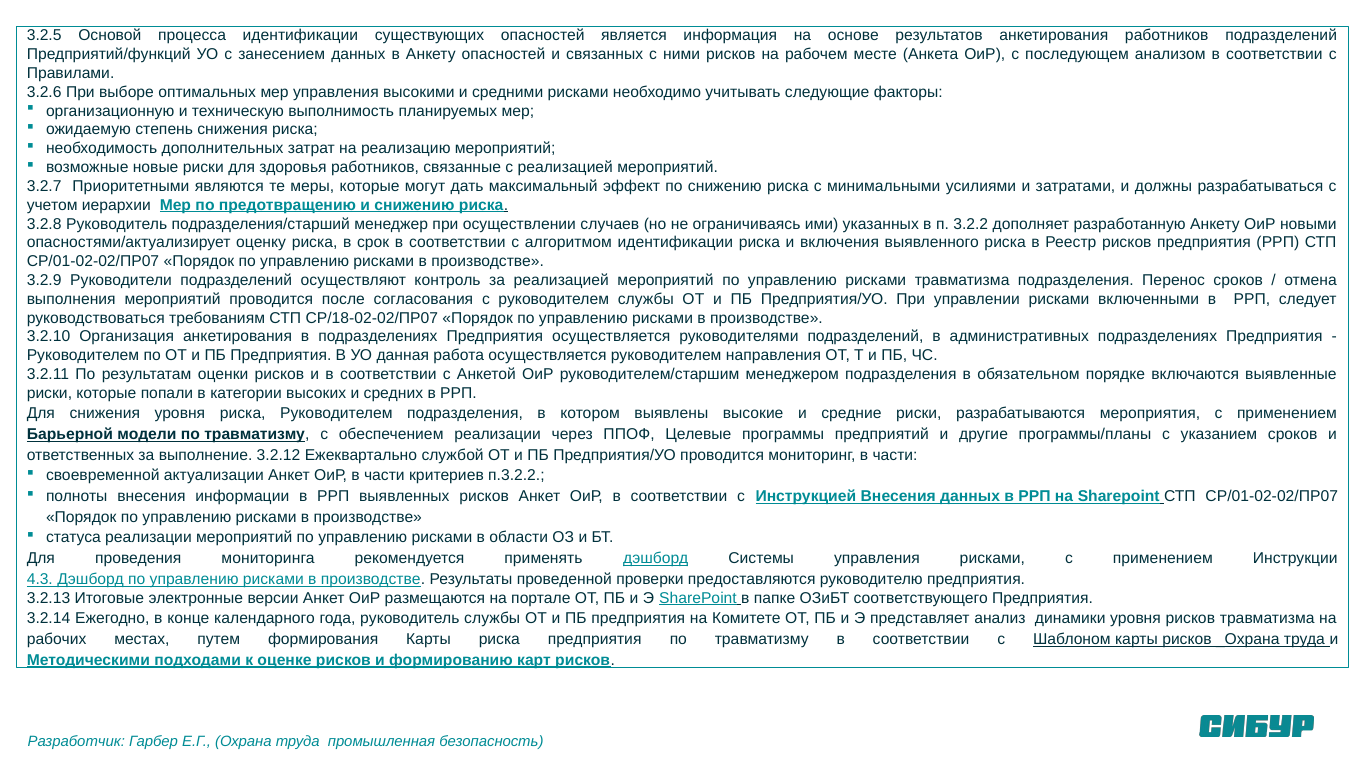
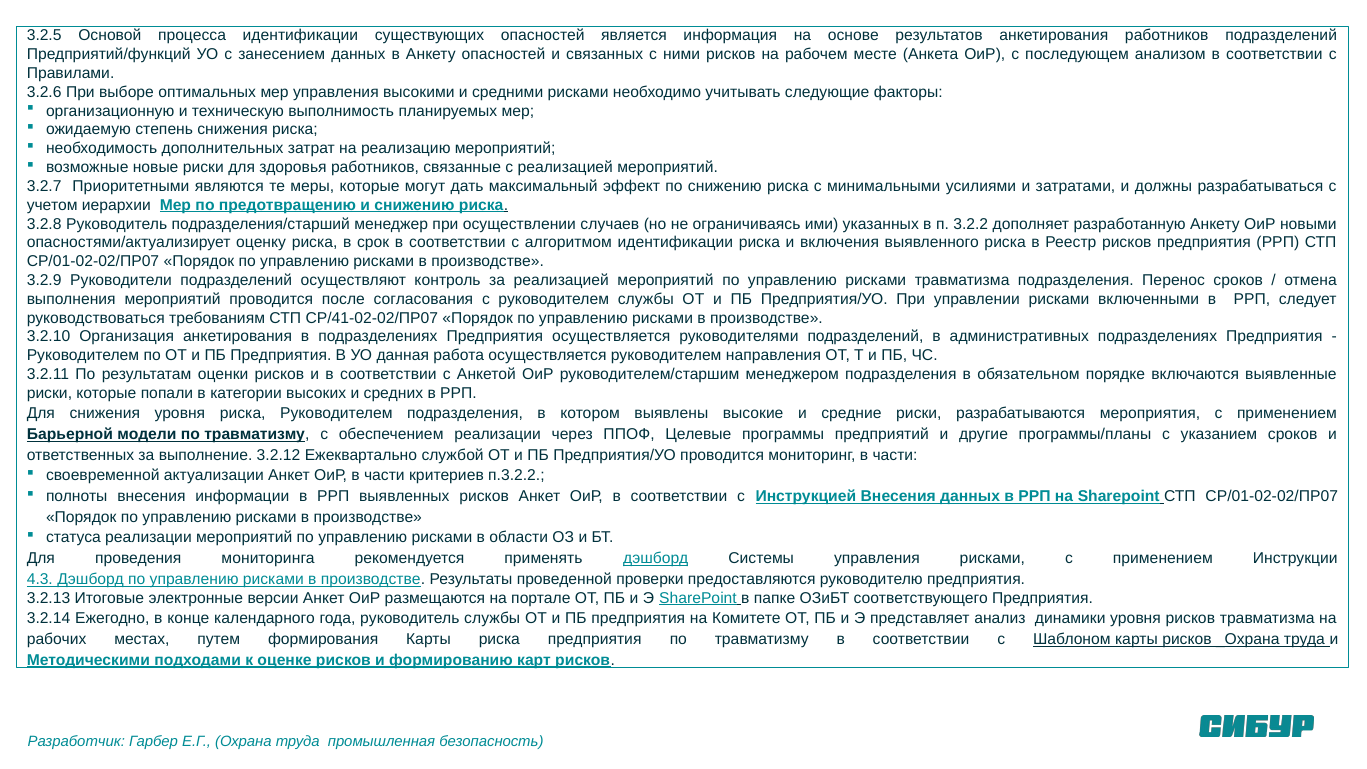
СР/18-02-02/ПР07: СР/18-02-02/ПР07 -> СР/41-02-02/ПР07
